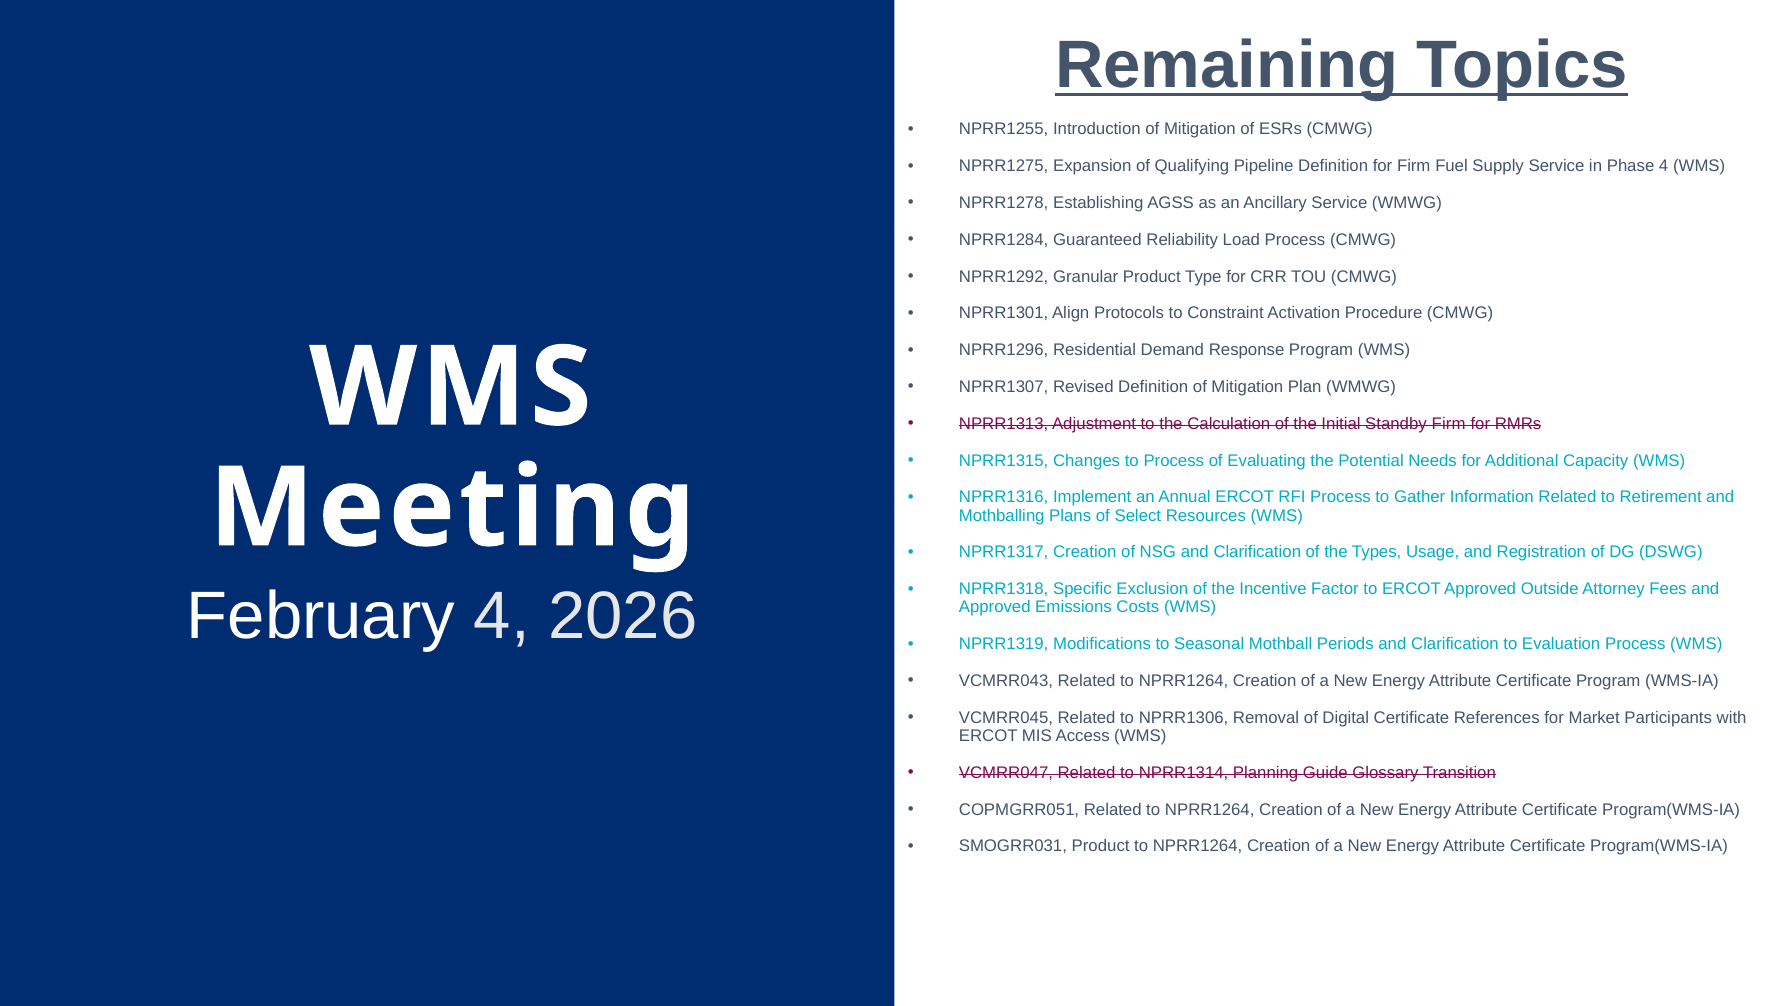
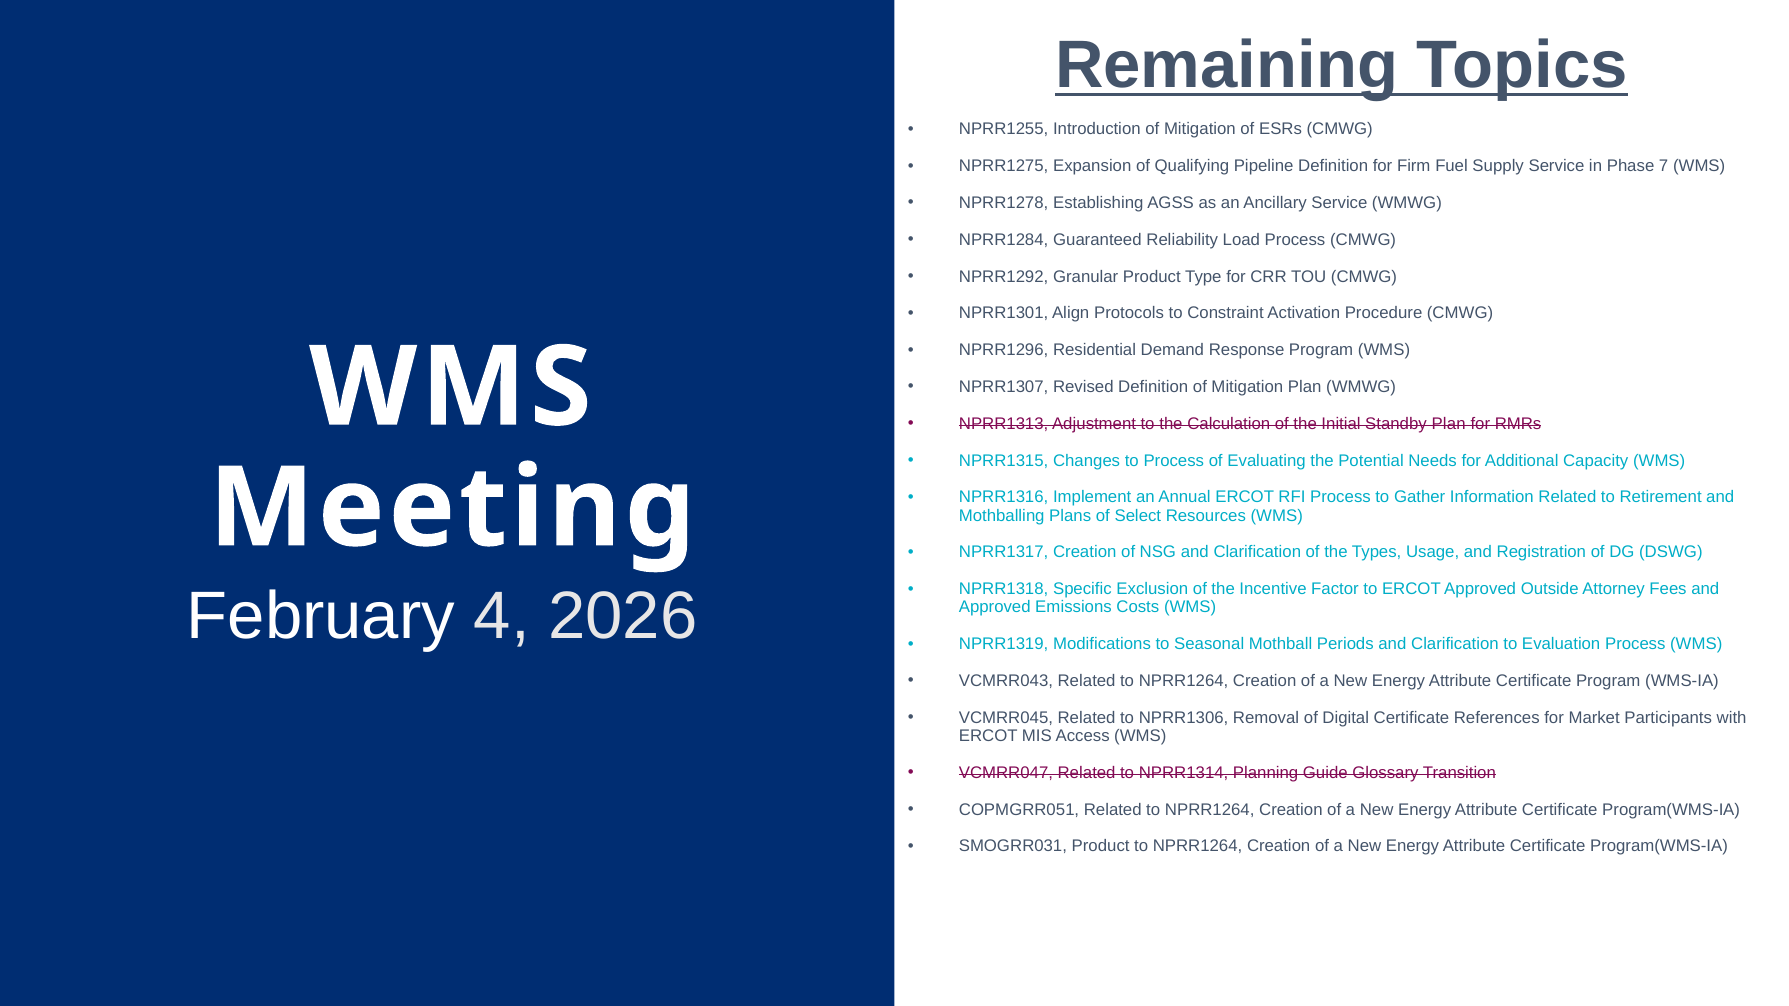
Phase 4: 4 -> 7
Standby Firm: Firm -> Plan
